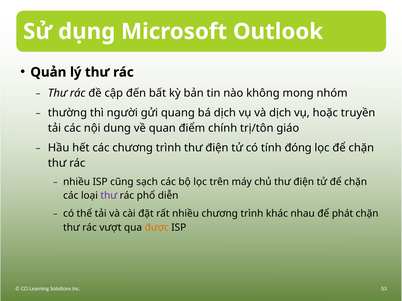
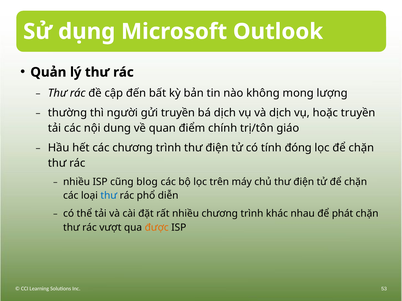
nhóm: nhóm -> lượng
gửi quang: quang -> truyền
sạch: sạch -> blog
thư at (109, 196) colour: purple -> blue
